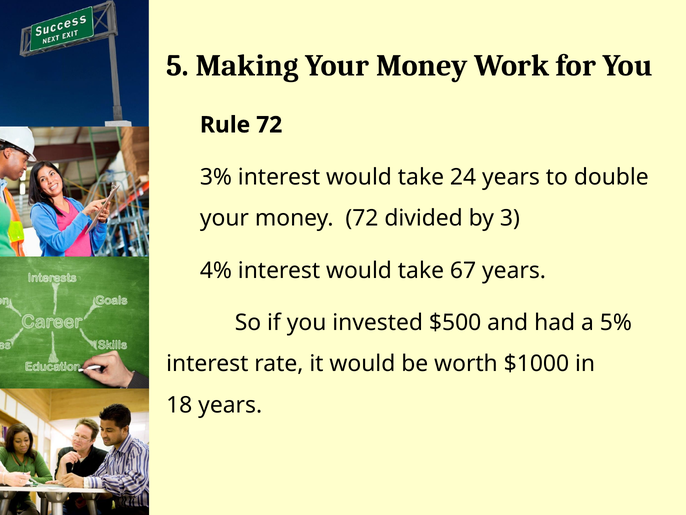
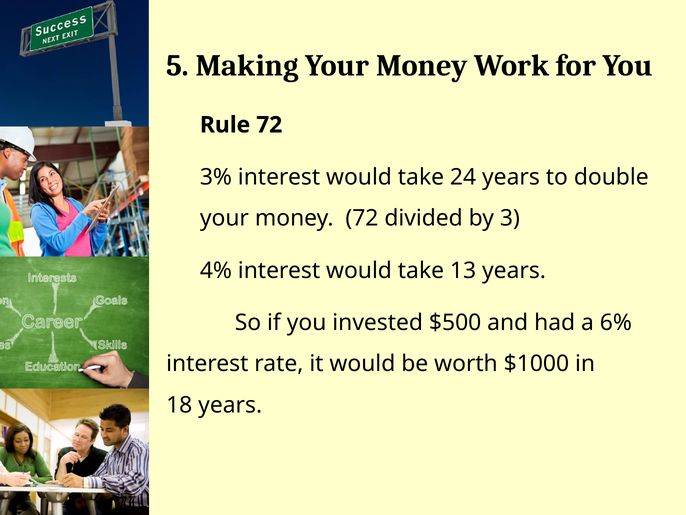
67: 67 -> 13
5%: 5% -> 6%
